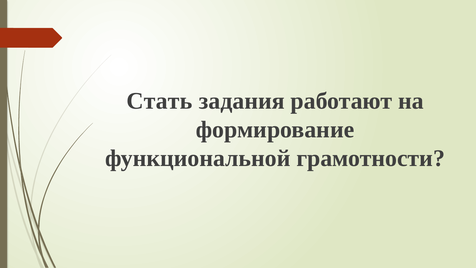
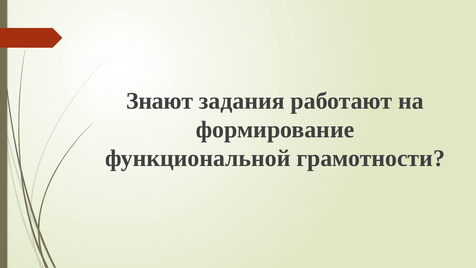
Стать: Стать -> Знают
